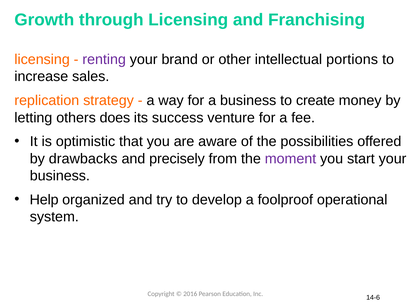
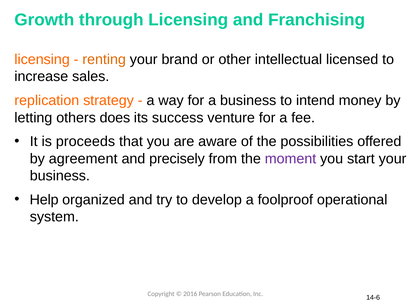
renting colour: purple -> orange
portions: portions -> licensed
create: create -> intend
optimistic: optimistic -> proceeds
drawbacks: drawbacks -> agreement
